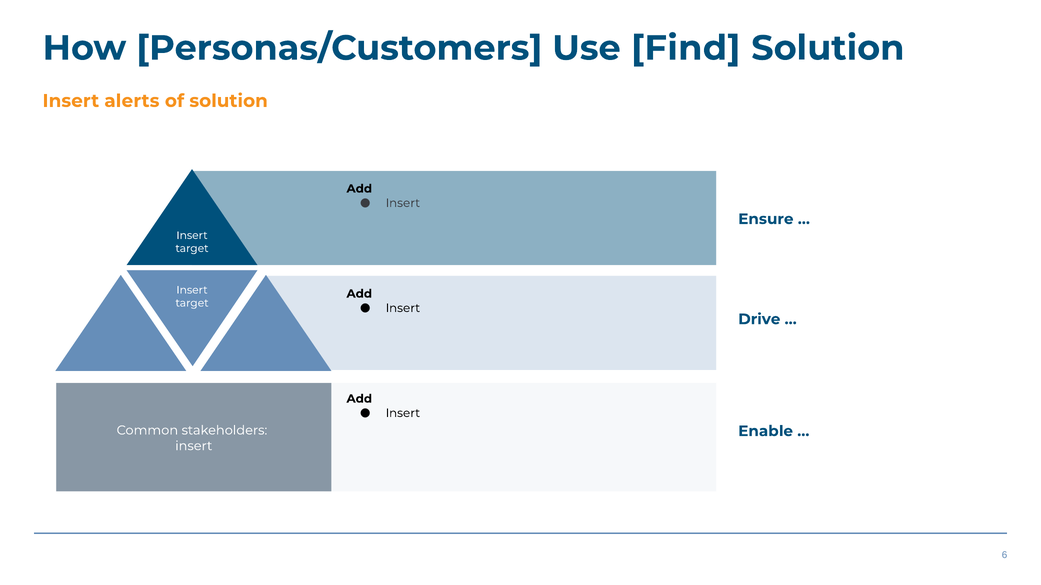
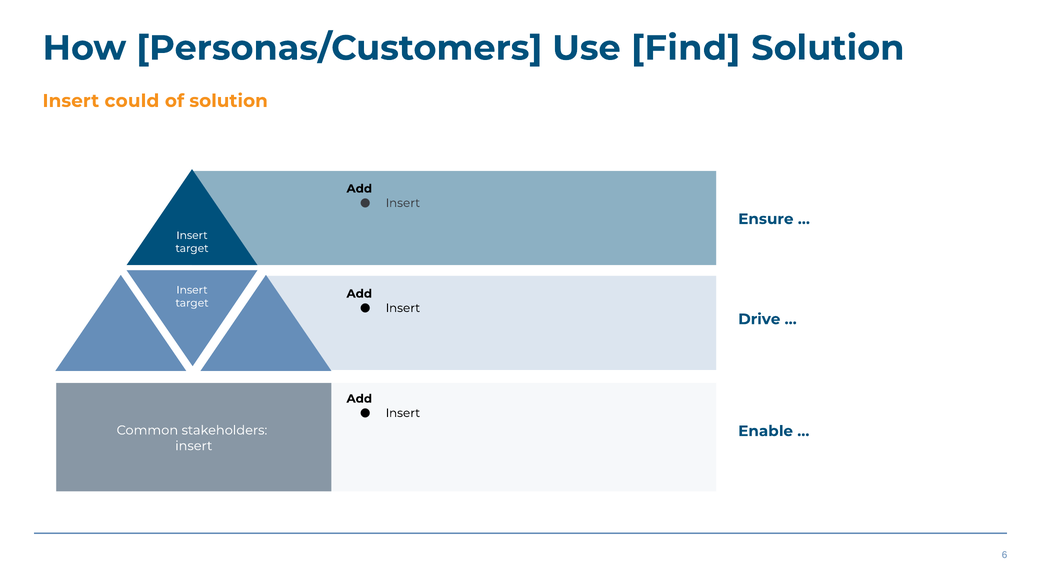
alerts: alerts -> could
